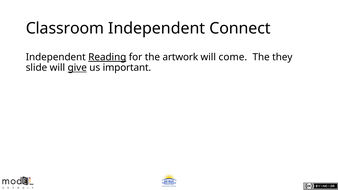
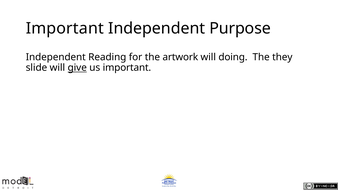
Classroom at (65, 28): Classroom -> Important
Connect: Connect -> Purpose
Reading underline: present -> none
come: come -> doing
